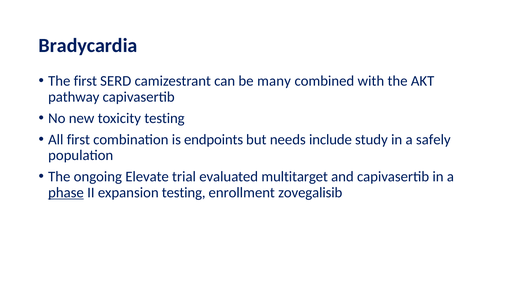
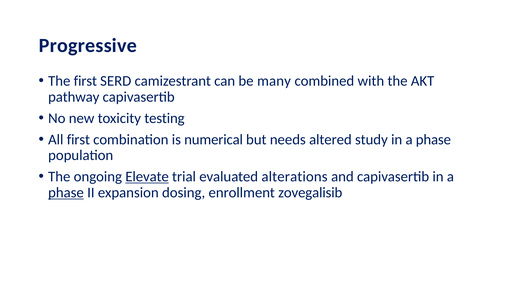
Bradycardia: Bradycardia -> Progressive
endpoints: endpoints -> numerical
include: include -> altered
study in a safely: safely -> phase
Elevate underline: none -> present
multitarget: multitarget -> alterations
expansion testing: testing -> dosing
